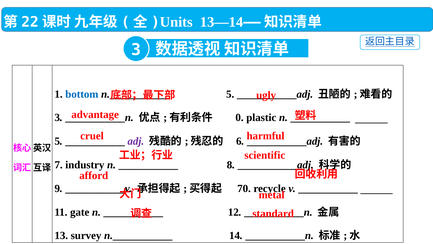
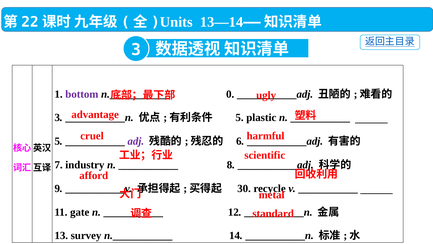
bottom colour: blue -> purple
5 at (230, 94): 5 -> 0
0 at (240, 118): 0 -> 5
70: 70 -> 30
